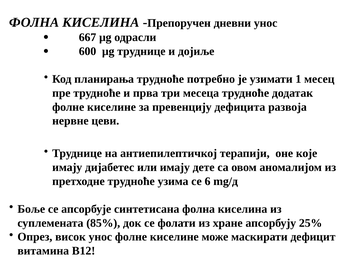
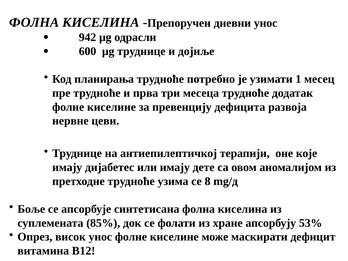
667: 667 -> 942
6: 6 -> 8
25%: 25% -> 53%
